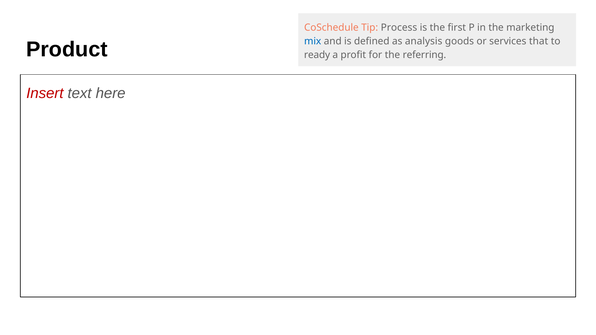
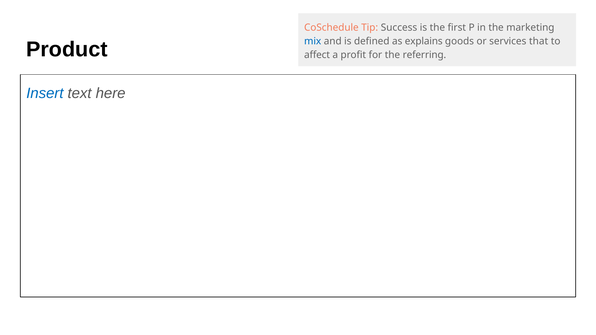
Process: Process -> Success
analysis: analysis -> explains
ready: ready -> affect
Insert colour: red -> blue
